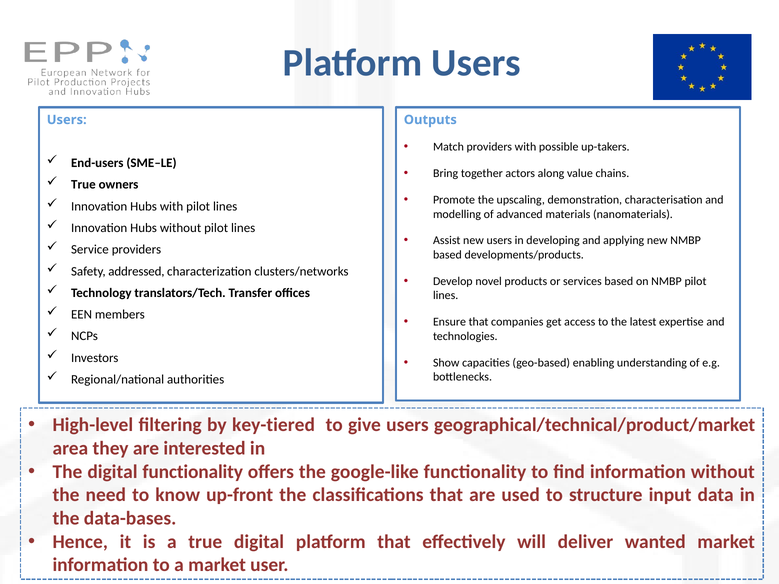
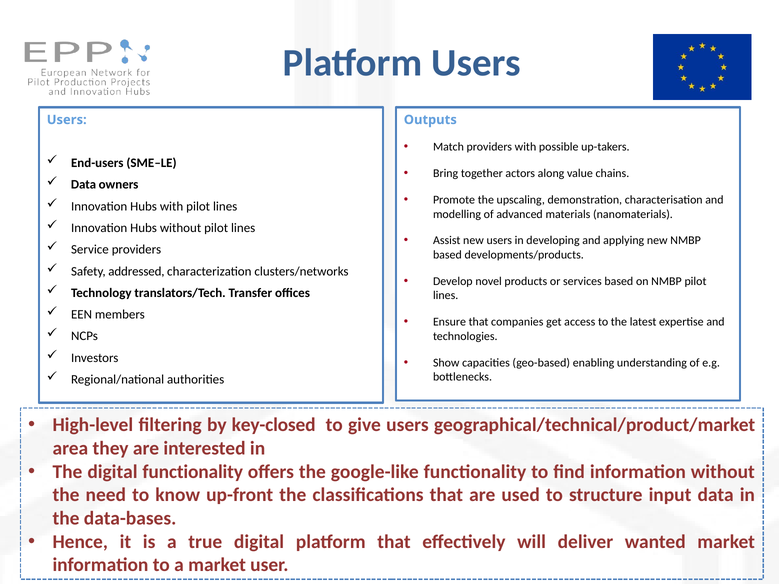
True at (83, 185): True -> Data
key-tiered: key-tiered -> key-closed
